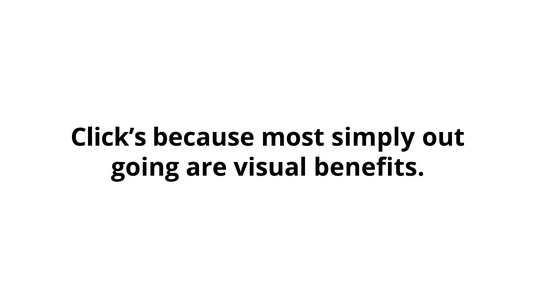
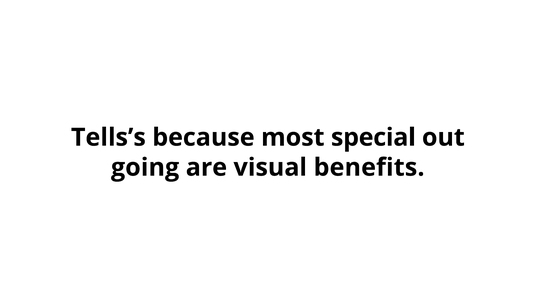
Click’s: Click’s -> Tells’s
simply: simply -> special
